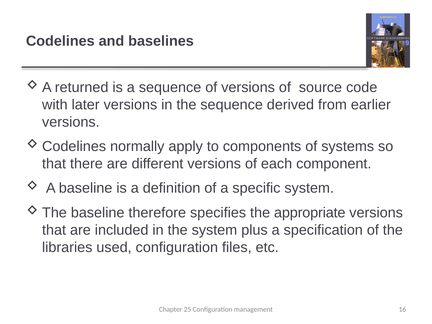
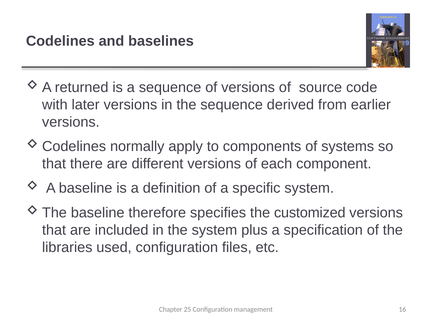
appropriate: appropriate -> customized
